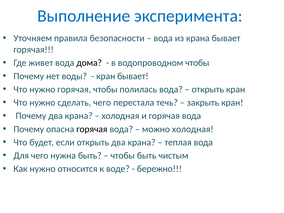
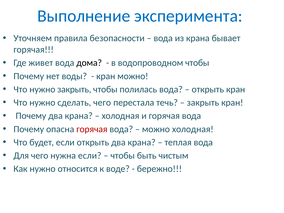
кран бывает: бывает -> можно
нужно горячая: горячая -> закрыть
горячая at (92, 129) colour: black -> red
нужна быть: быть -> если
